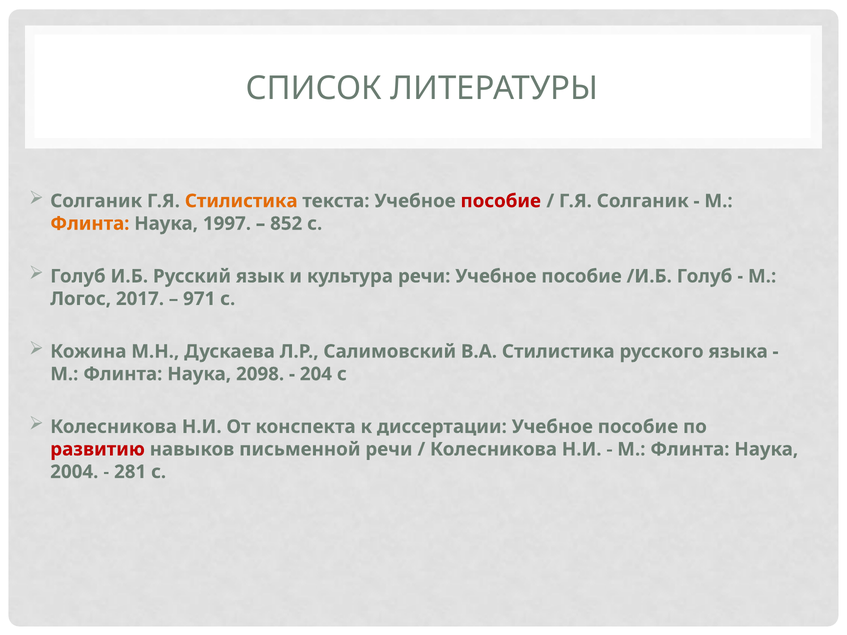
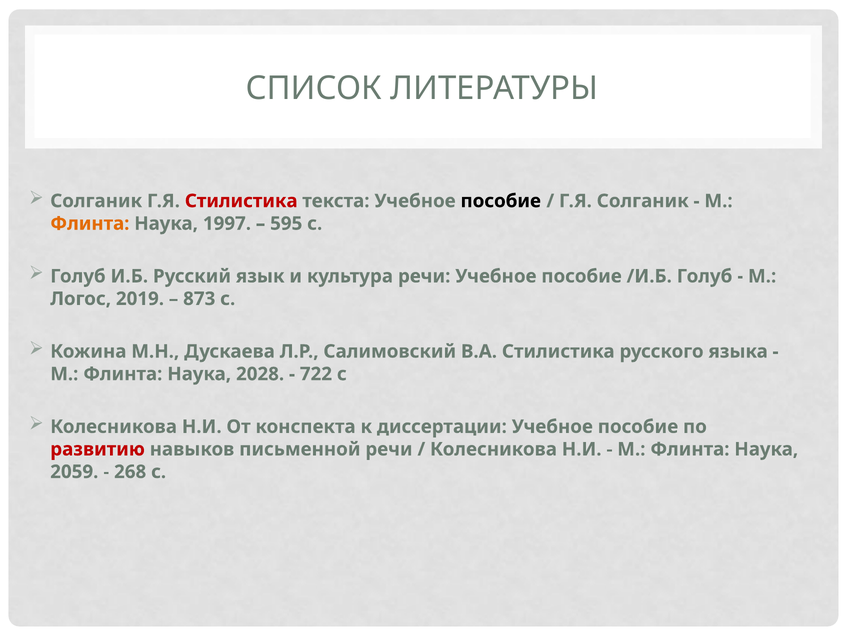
Стилистика at (241, 201) colour: orange -> red
пособие at (501, 201) colour: red -> black
852: 852 -> 595
2017: 2017 -> 2019
971: 971 -> 873
2098: 2098 -> 2028
204: 204 -> 722
2004: 2004 -> 2059
281: 281 -> 268
